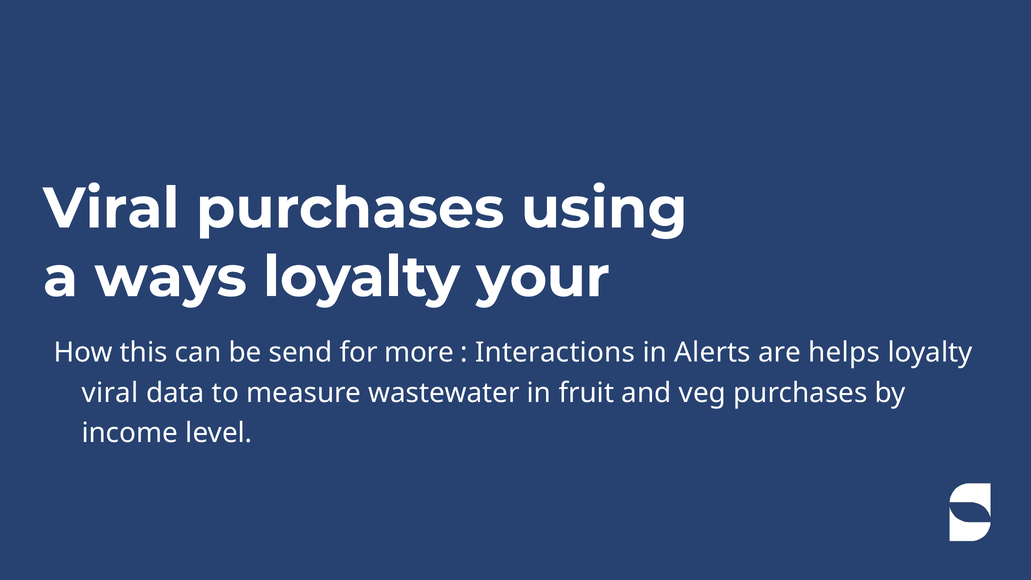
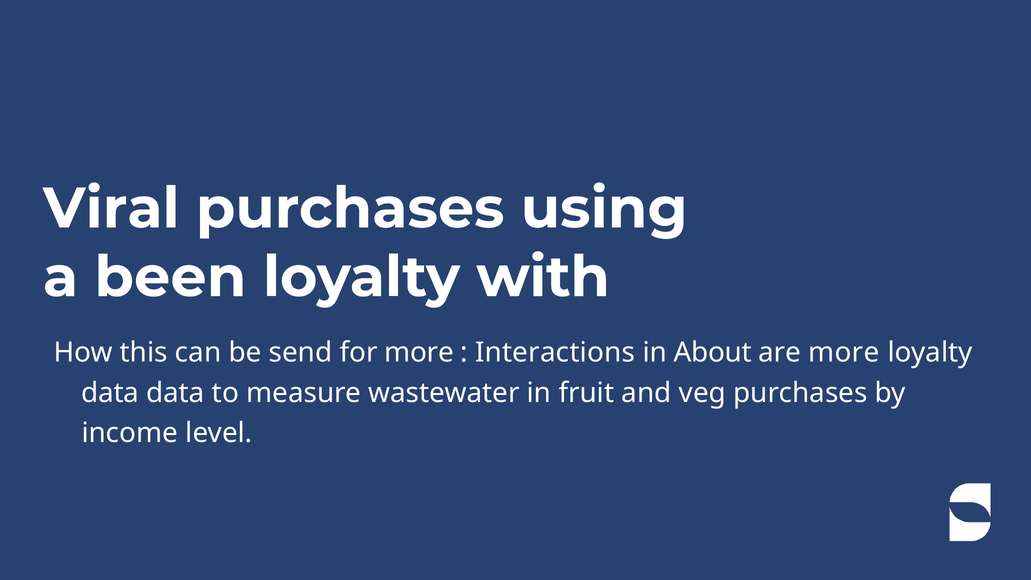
ways: ways -> been
your: your -> with
Alerts: Alerts -> About
are helps: helps -> more
viral at (110, 393): viral -> data
